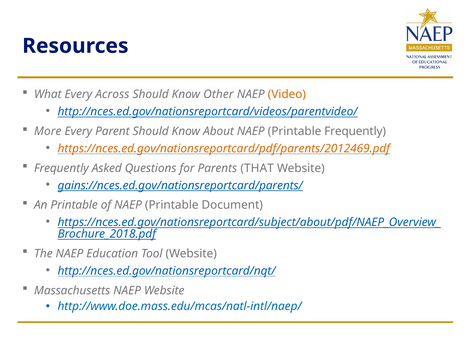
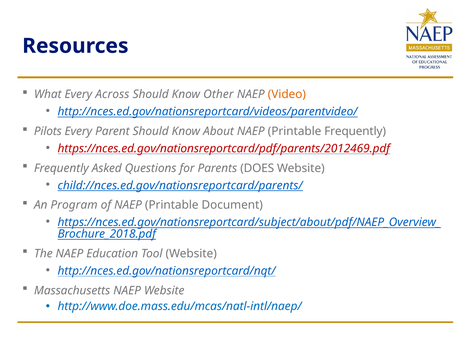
More: More -> Pilots
https://nces.ed.gov/nationsreportcard/pdf/parents/2012469.pdf colour: orange -> red
THAT: THAT -> DOES
gains://nces.ed.gov/nationsreportcard/parents/: gains://nces.ed.gov/nationsreportcard/parents/ -> child://nces.ed.gov/nationsreportcard/parents/
An Printable: Printable -> Program
